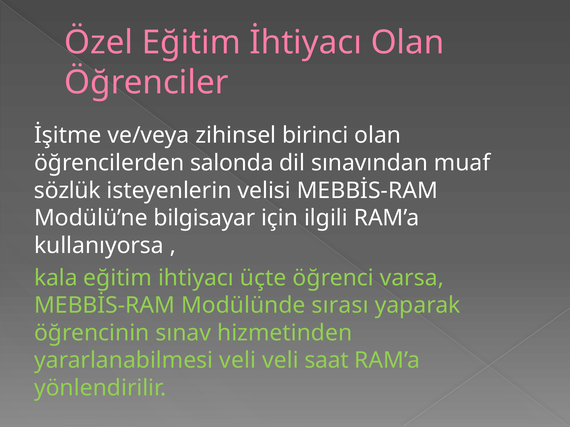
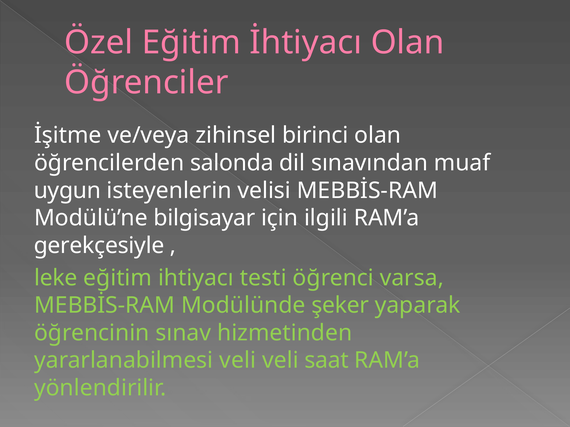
sözlük: sözlük -> uygun
kullanıyorsa: kullanıyorsa -> gerekçesiyle
kala: kala -> leke
üçte: üçte -> testi
sırası: sırası -> şeker
